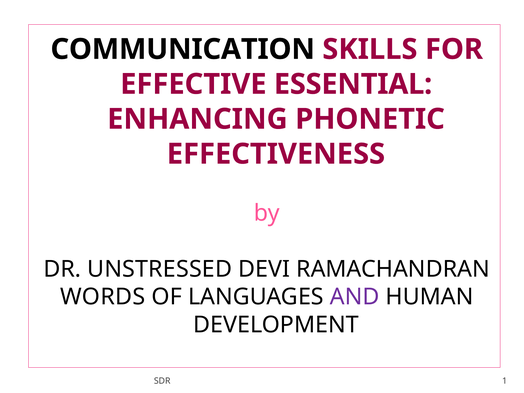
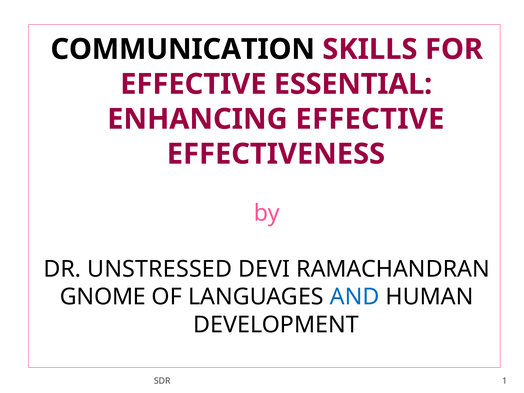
ENHANCING PHONETIC: PHONETIC -> EFFECTIVE
WORDS: WORDS -> GNOME
AND colour: purple -> blue
